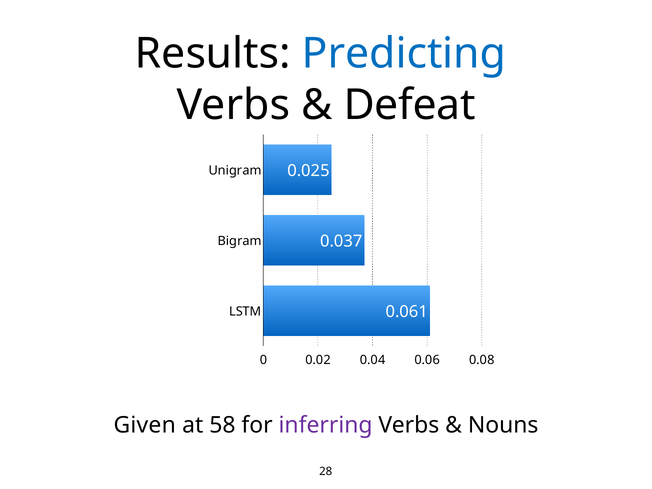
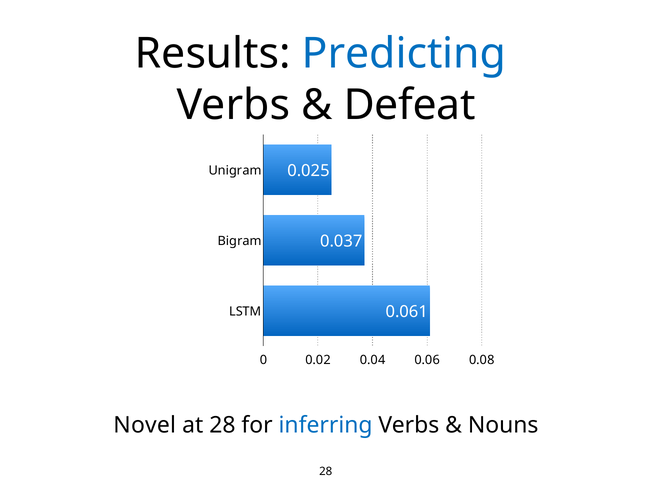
Given: Given -> Novel
at 58: 58 -> 28
inferring colour: purple -> blue
